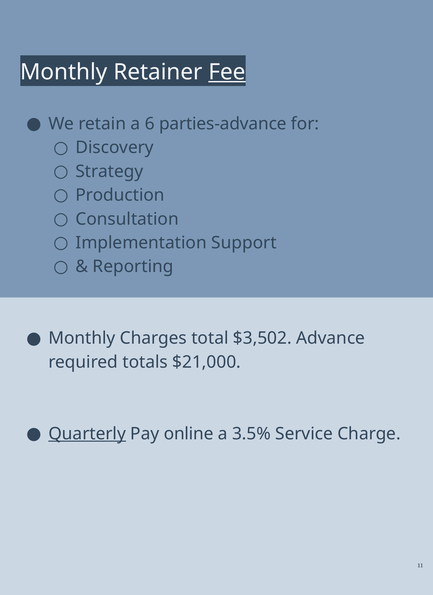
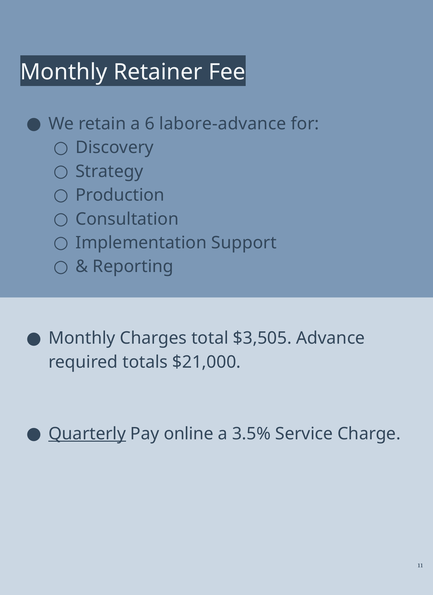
Fee underline: present -> none
parties-advance: parties-advance -> labore-advance
$3,502: $3,502 -> $3,505
